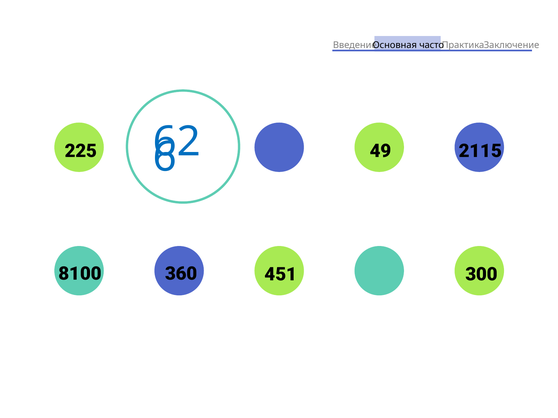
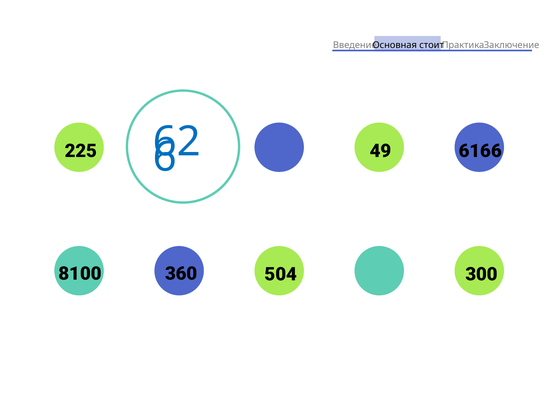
часто: часто -> стоит
2115: 2115 -> 6166
451: 451 -> 504
